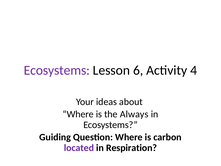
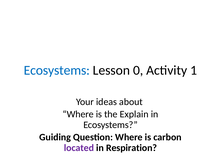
Ecosystems at (57, 70) colour: purple -> blue
6: 6 -> 0
4: 4 -> 1
Always: Always -> Explain
